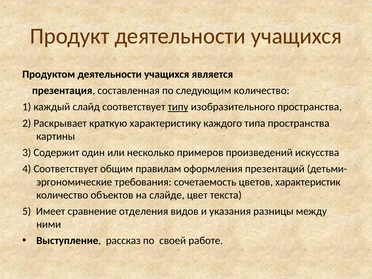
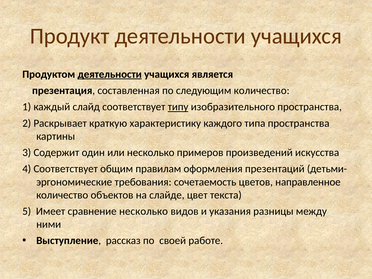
деятельности at (110, 74) underline: none -> present
характеристик: характеристик -> направленное
сравнение отделения: отделения -> несколько
